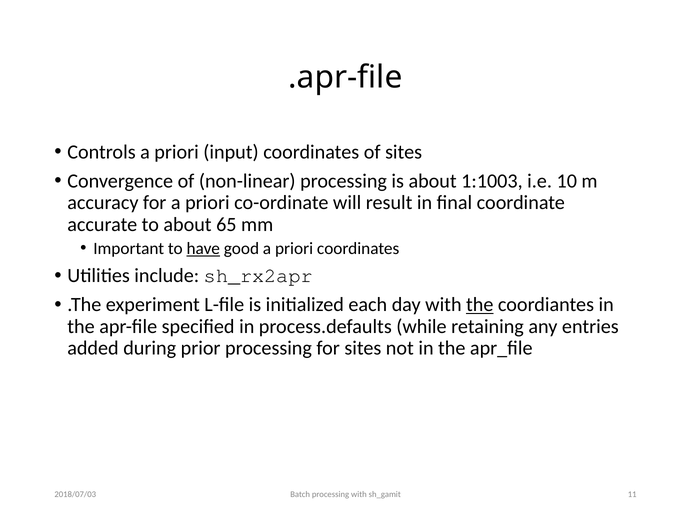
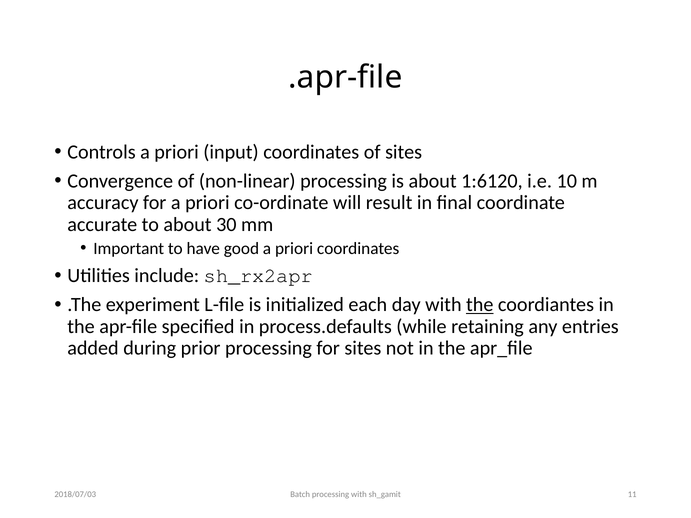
1:1003: 1:1003 -> 1:6120
65: 65 -> 30
have underline: present -> none
